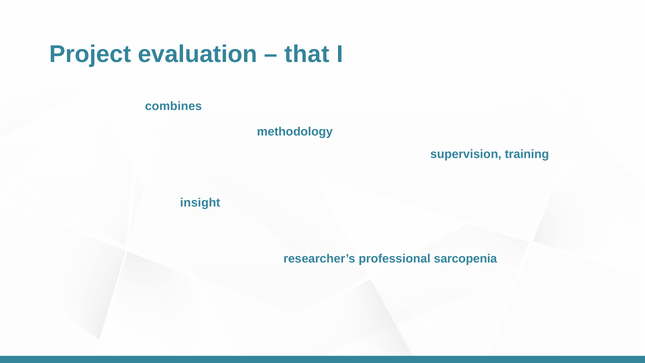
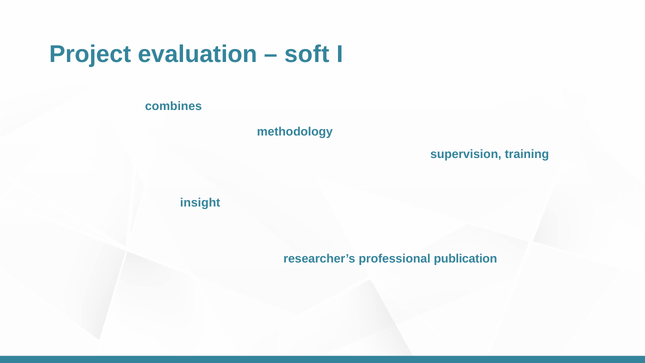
that: that -> soft
sarcopenia: sarcopenia -> publication
